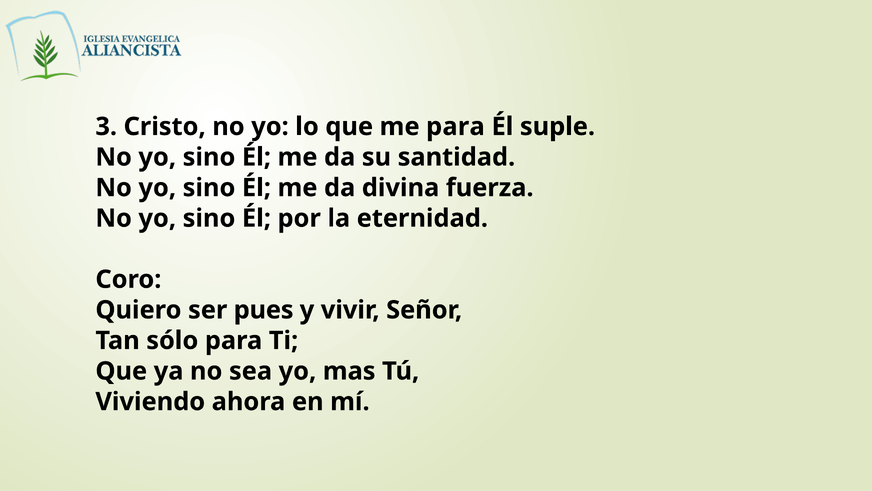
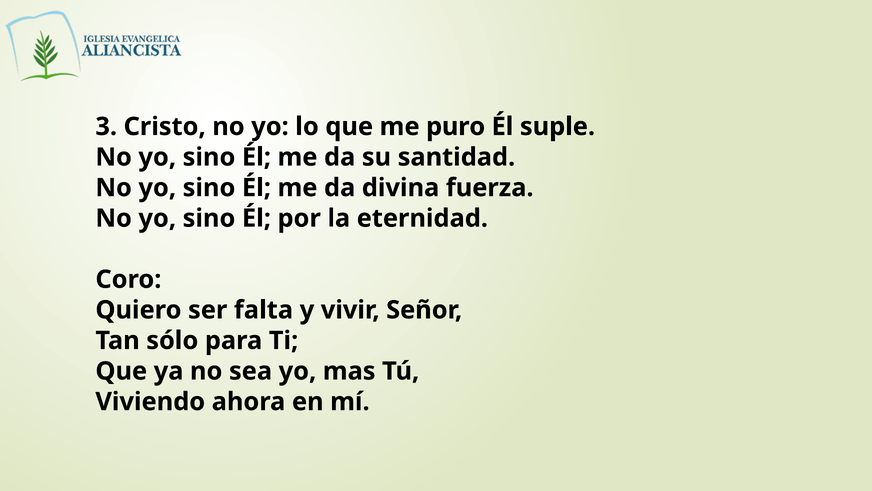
me para: para -> puro
pues: pues -> falta
